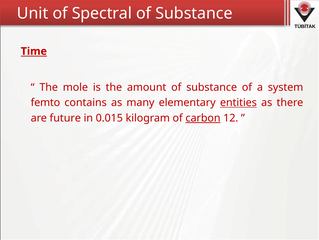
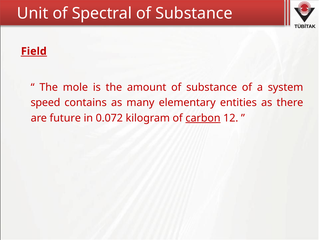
Time: Time -> Field
femto: femto -> speed
entities underline: present -> none
0.015: 0.015 -> 0.072
